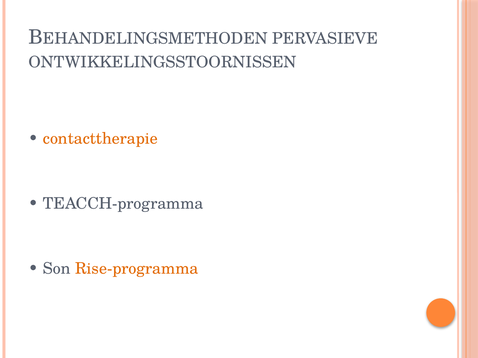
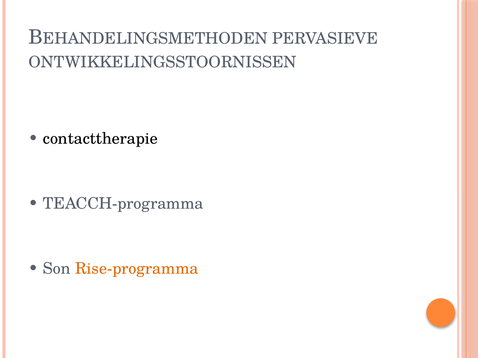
contacttherapie colour: orange -> black
